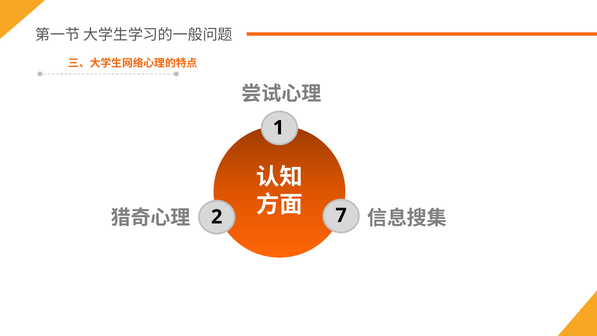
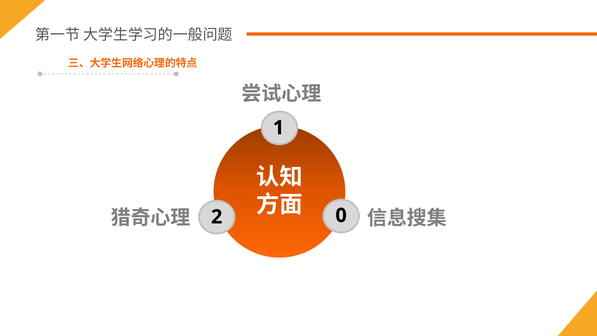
7: 7 -> 0
